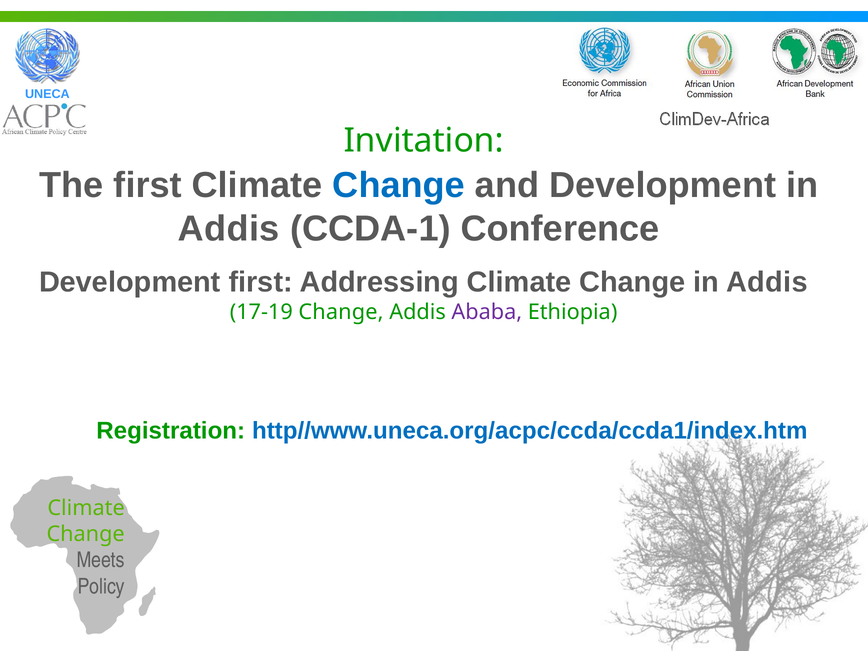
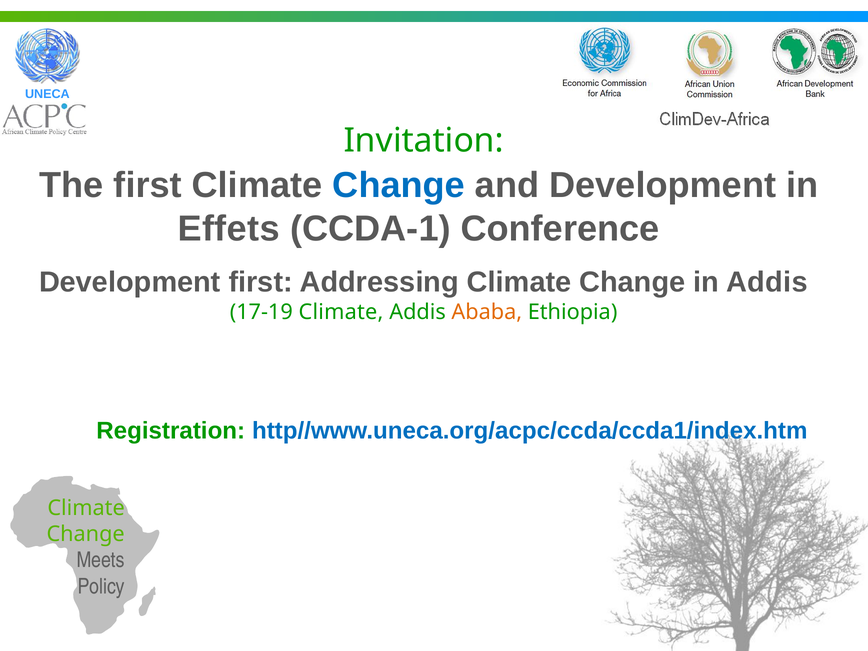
Addis at (229, 229): Addis -> Effets
17-19 Change: Change -> Climate
Ababa colour: purple -> orange
